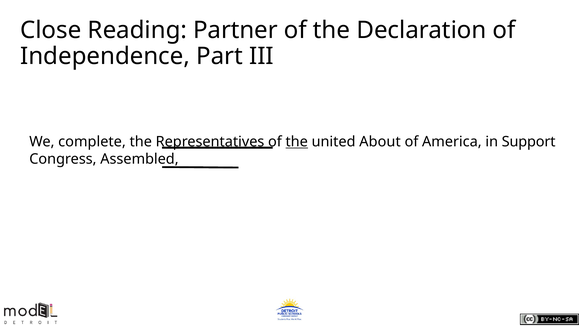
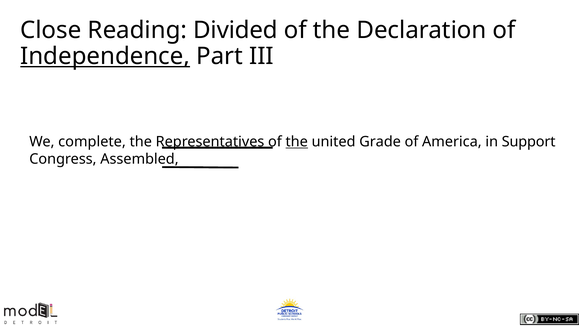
Partner: Partner -> Divided
Independence underline: none -> present
About: About -> Grade
